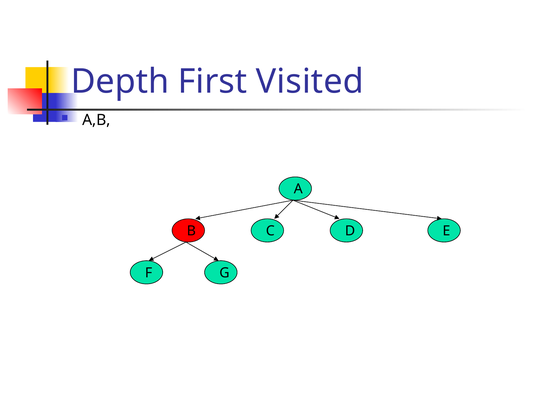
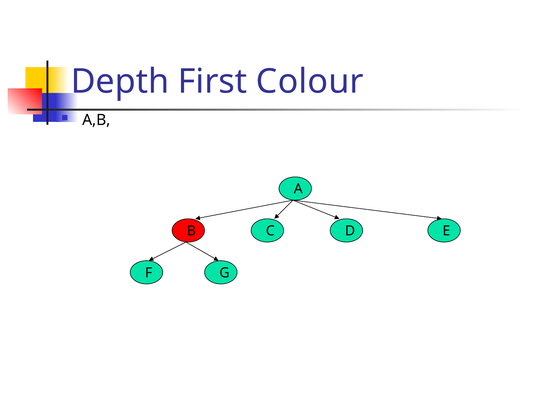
Visited: Visited -> Colour
